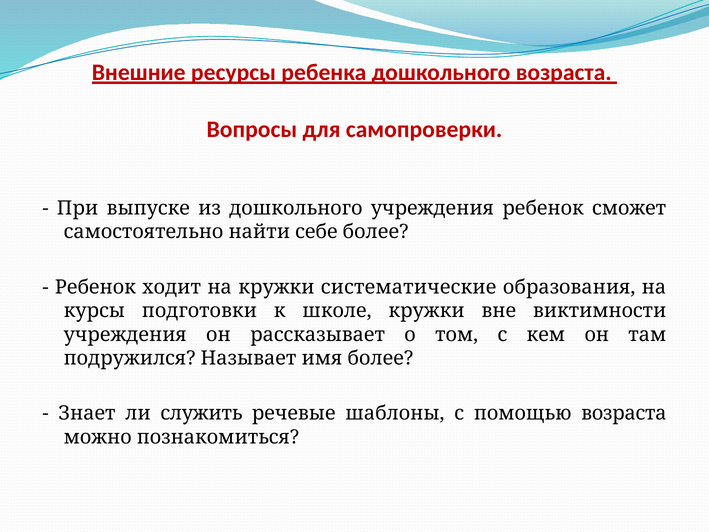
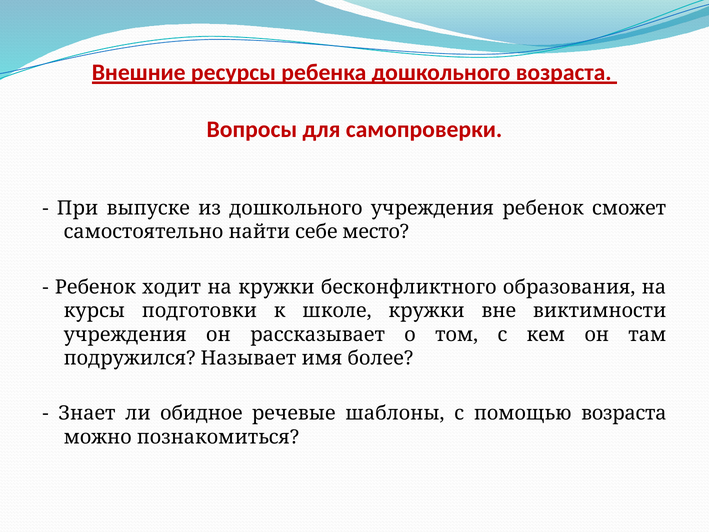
себе более: более -> место
систематические: систематические -> бесконфликтного
служить: служить -> обидное
